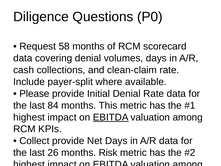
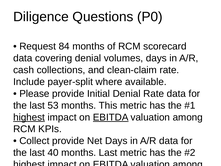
58: 58 -> 84
84: 84 -> 53
highest at (29, 117) underline: none -> present
26: 26 -> 40
months Risk: Risk -> Last
